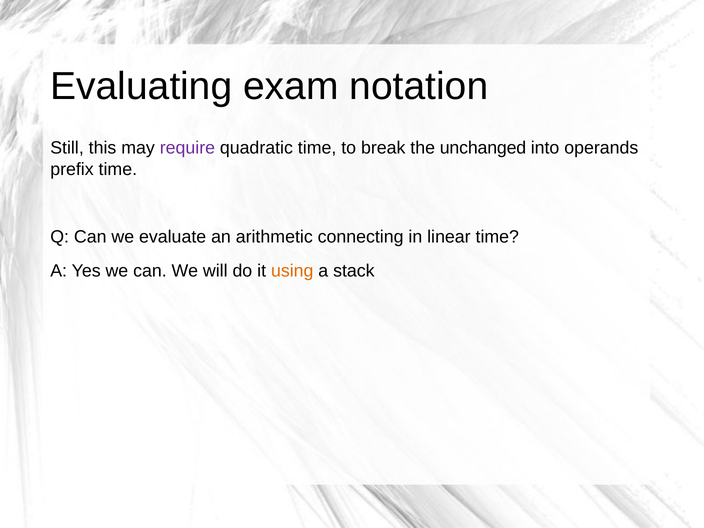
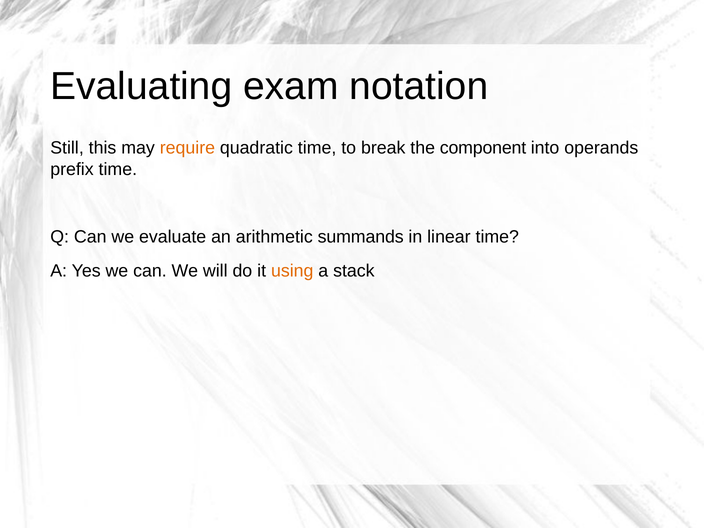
require colour: purple -> orange
unchanged: unchanged -> component
connecting: connecting -> summands
